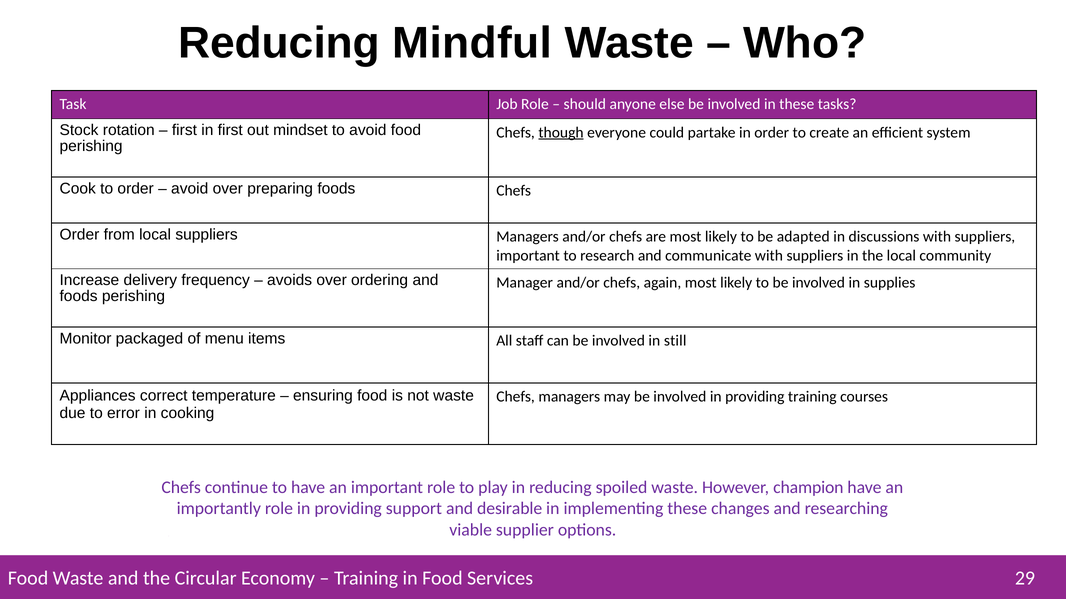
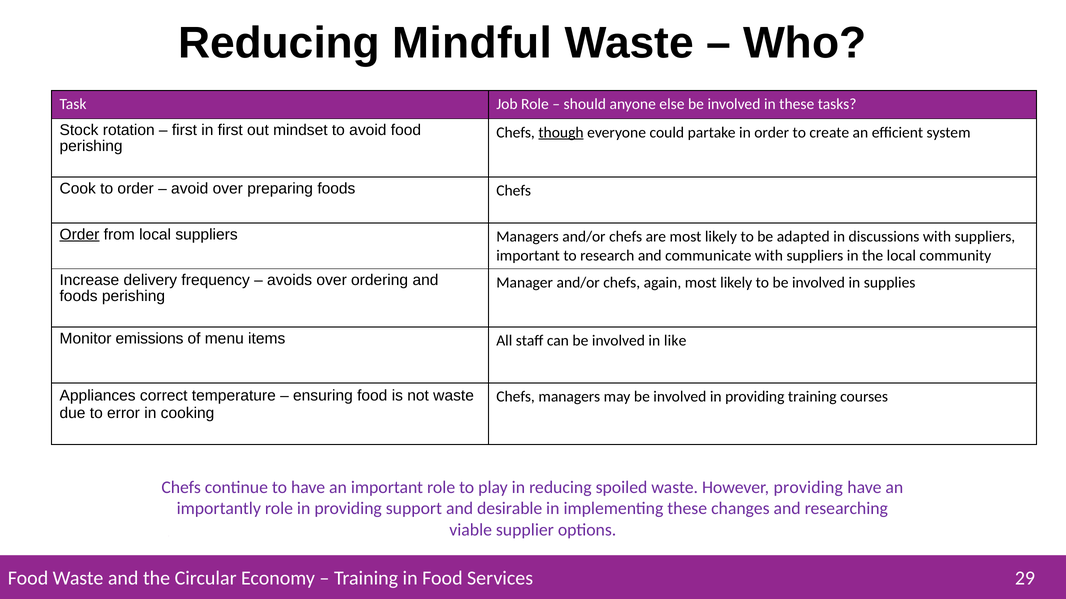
Order at (79, 235) underline: none -> present
packaged: packaged -> emissions
still: still -> like
However champion: champion -> providing
